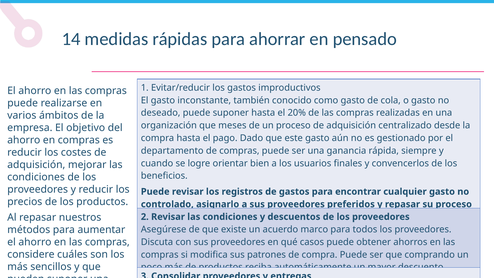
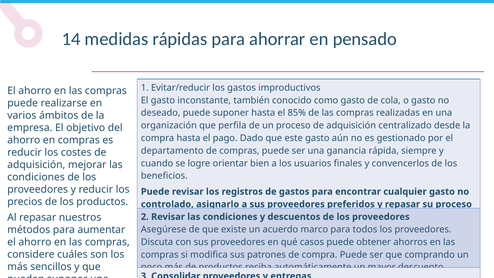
20%: 20% -> 85%
meses: meses -> perfila
